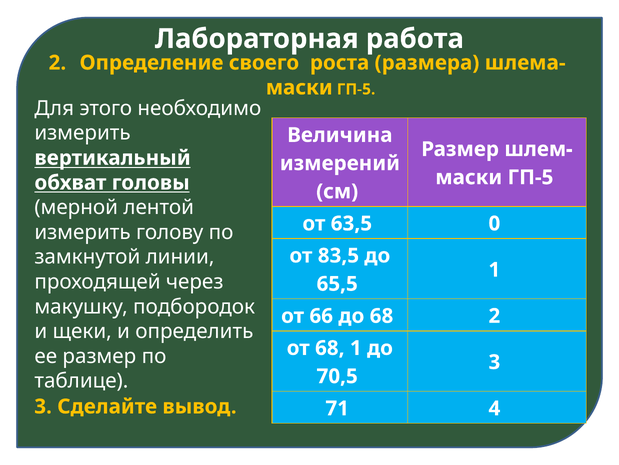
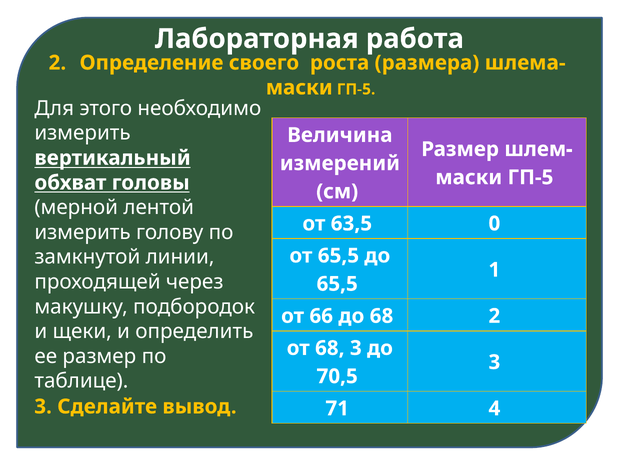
от 83,5: 83,5 -> 65,5
68 1: 1 -> 3
